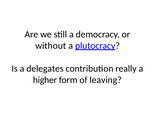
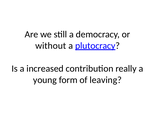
delegates: delegates -> increased
higher: higher -> young
